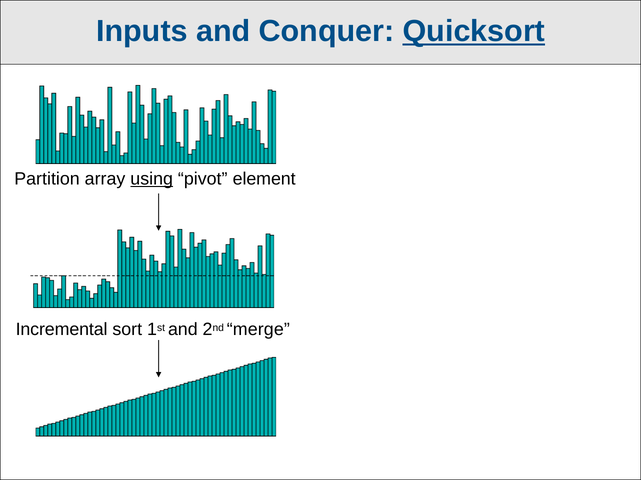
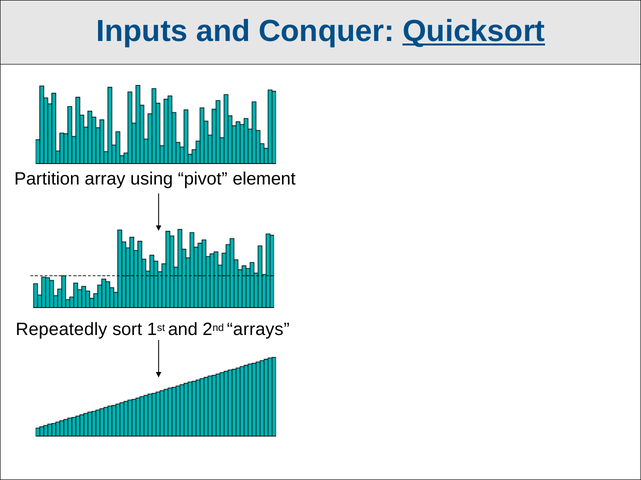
using underline: present -> none
Incremental: Incremental -> Repeatedly
merge: merge -> arrays
